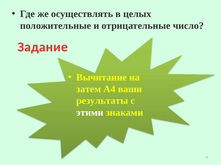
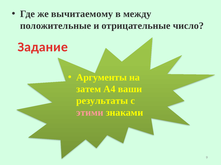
осуществлять: осуществлять -> вычитаемому
целых: целых -> между
Вычитание: Вычитание -> Аргументы
этими colour: white -> pink
